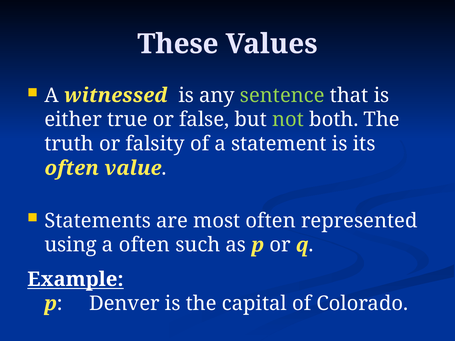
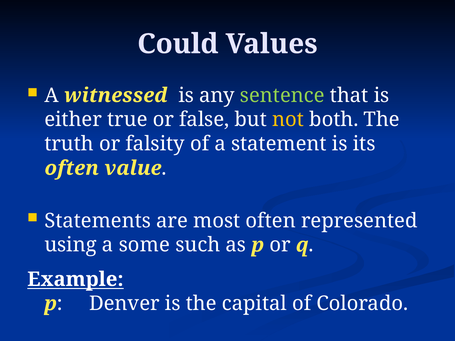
These: These -> Could
not colour: light green -> yellow
a often: often -> some
